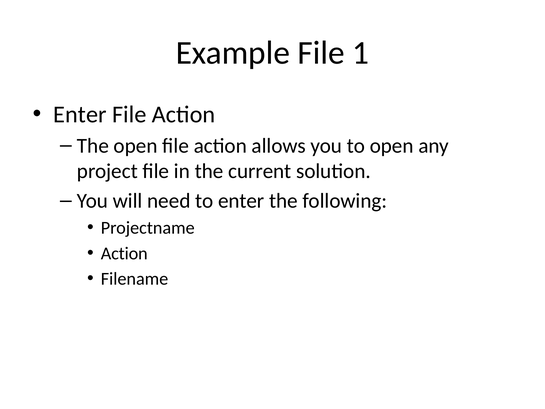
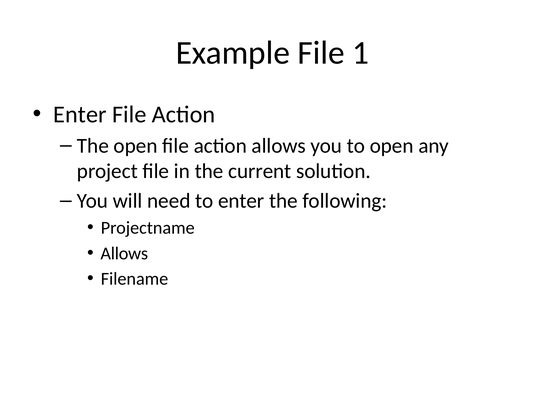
Action at (124, 253): Action -> Allows
